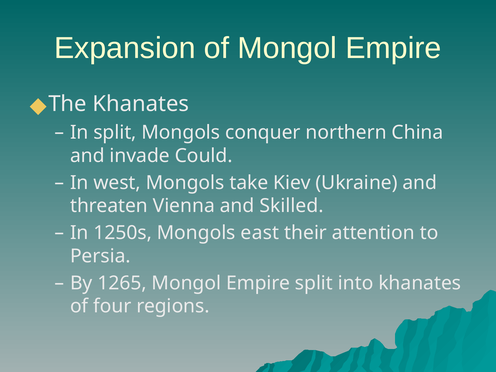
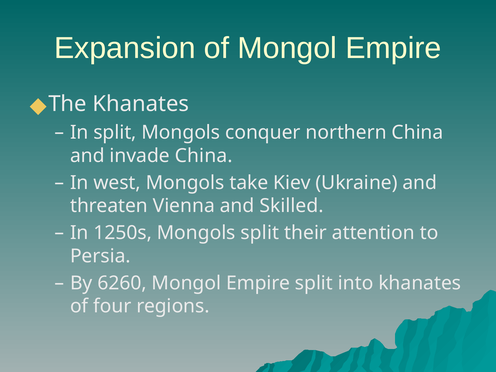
invade Could: Could -> China
Mongols east: east -> split
1265: 1265 -> 6260
